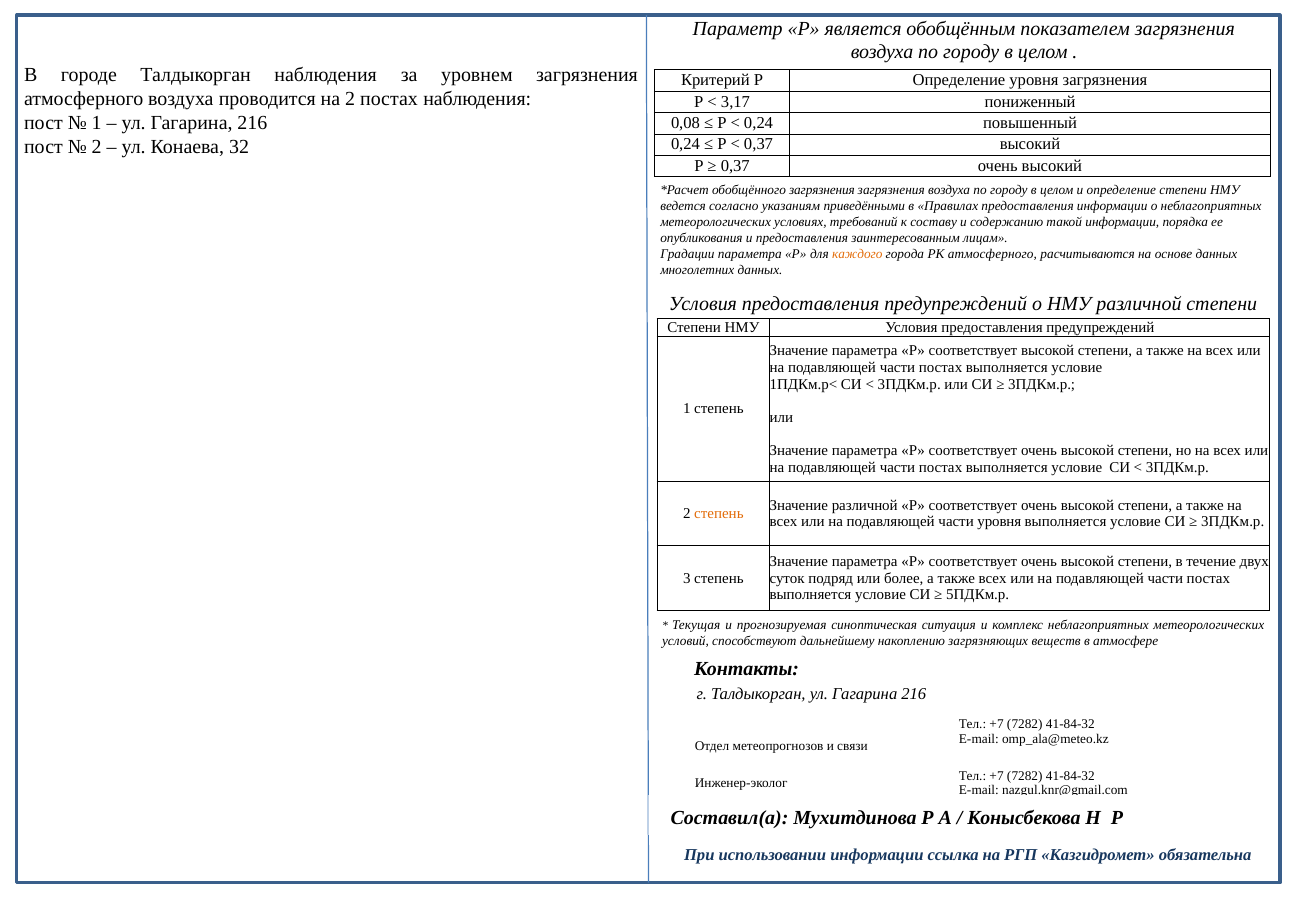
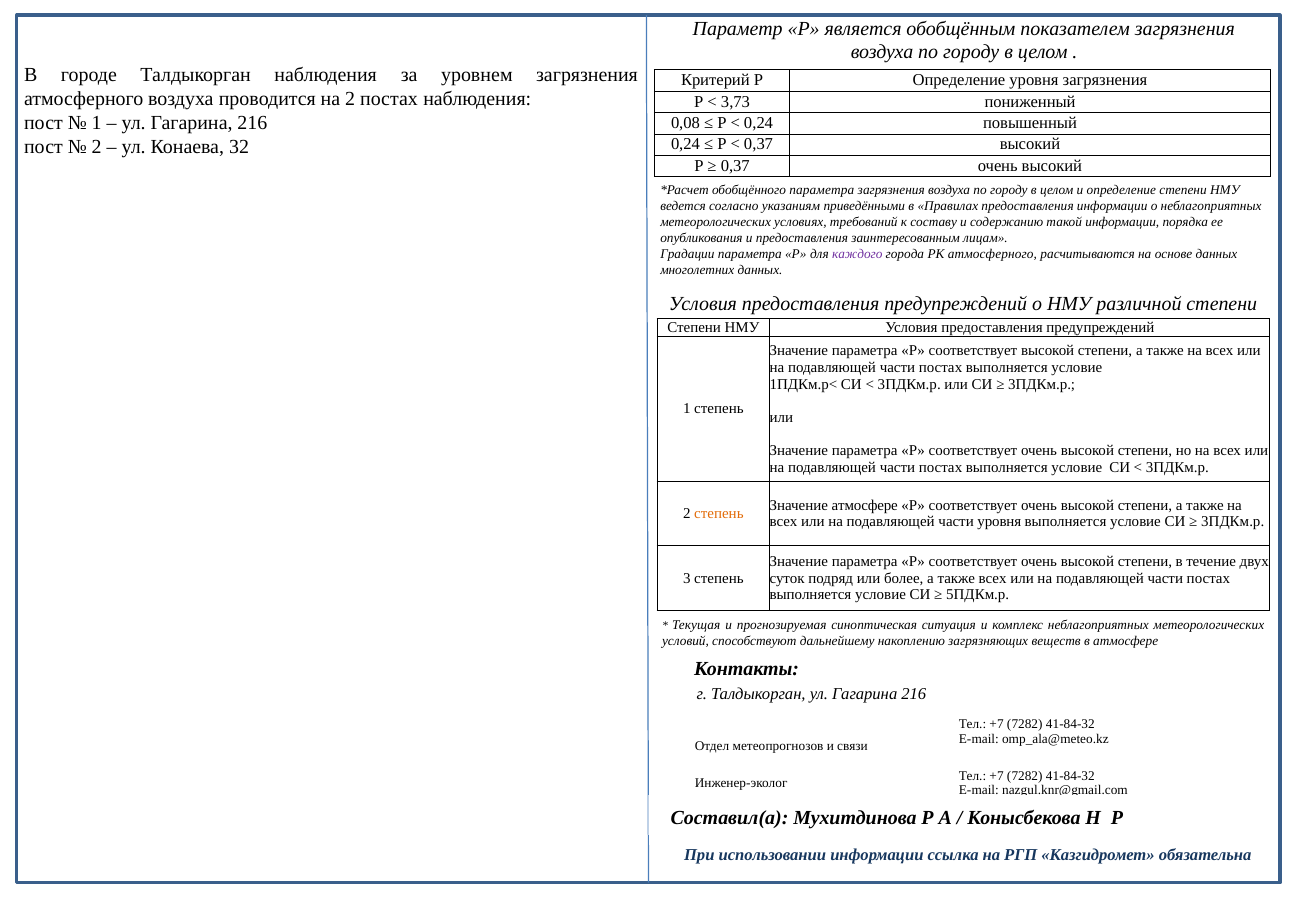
3,17: 3,17 -> 3,73
обобщённого загрязнения: загрязнения -> параметра
каждого colour: orange -> purple
Значение различной: различной -> атмосфере
